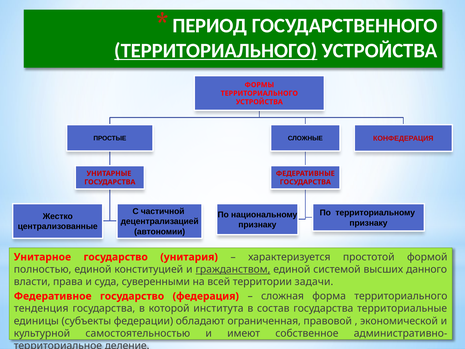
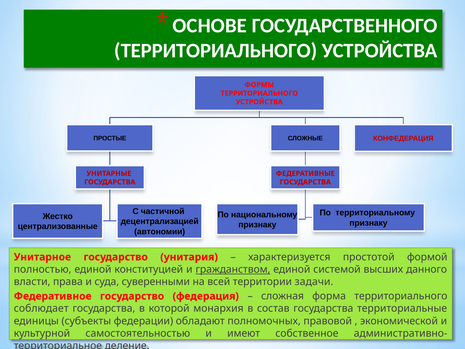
ПЕРИОД: ПЕРИОД -> ОСНОВЕ
ТЕРРИТОРИАЛЬНОГО at (216, 51) underline: present -> none
тенденция: тенденция -> соблюдает
института: института -> монархия
ограниченная: ограниченная -> полномочных
